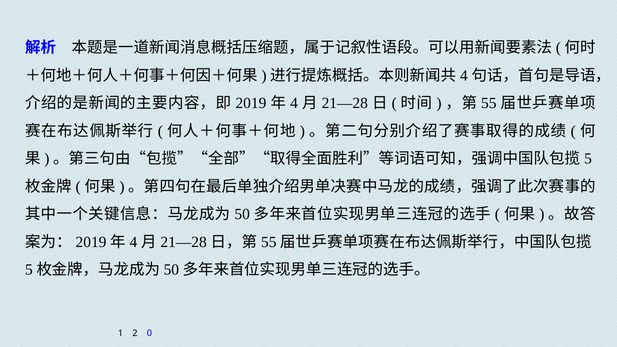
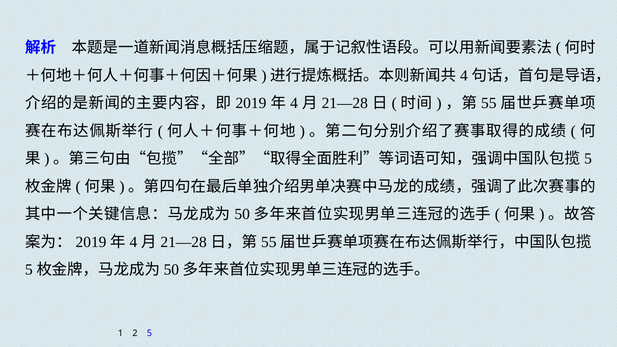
0: 0 -> 5
